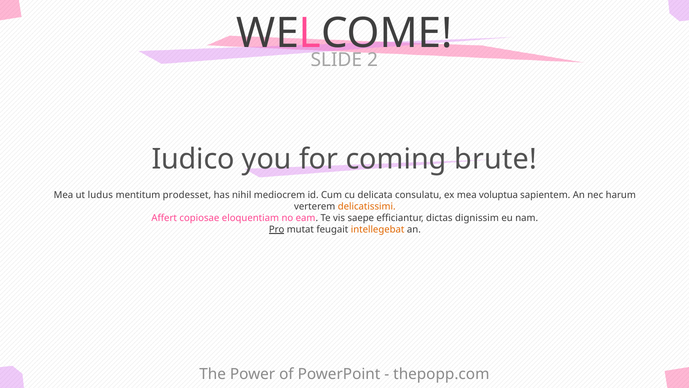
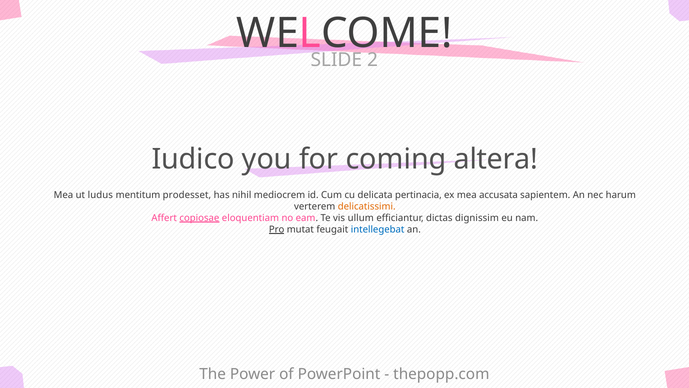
brute: brute -> altera
consulatu: consulatu -> pertinacia
voluptua: voluptua -> accusata
copiosae underline: none -> present
saepe: saepe -> ullum
intellegebat colour: orange -> blue
